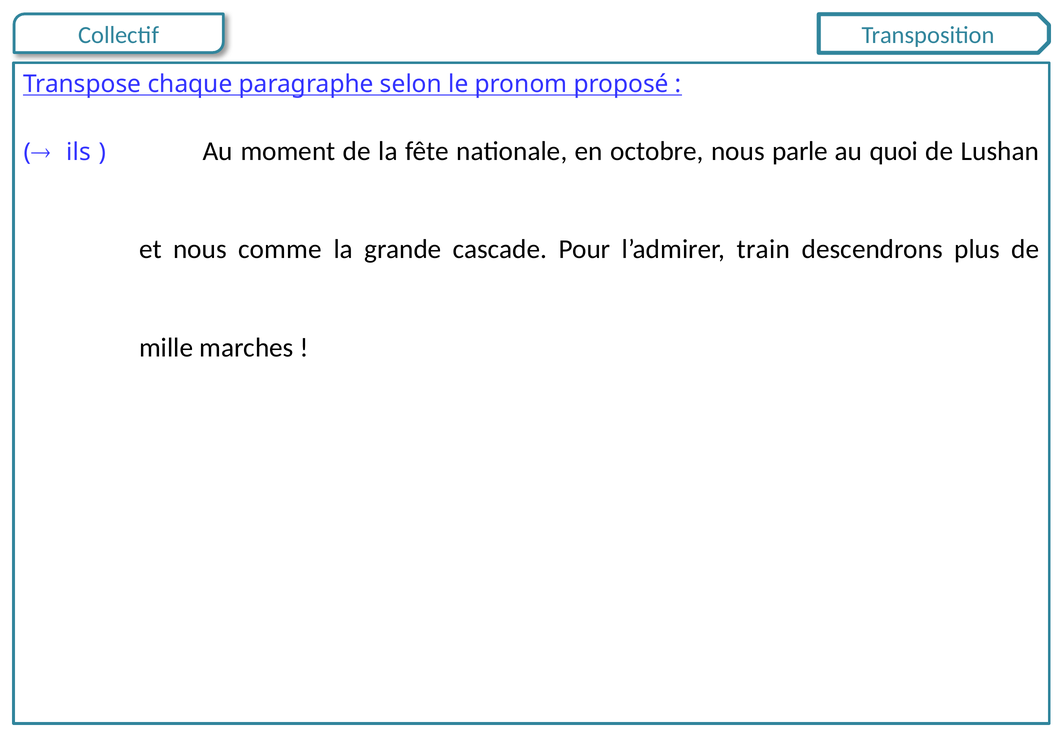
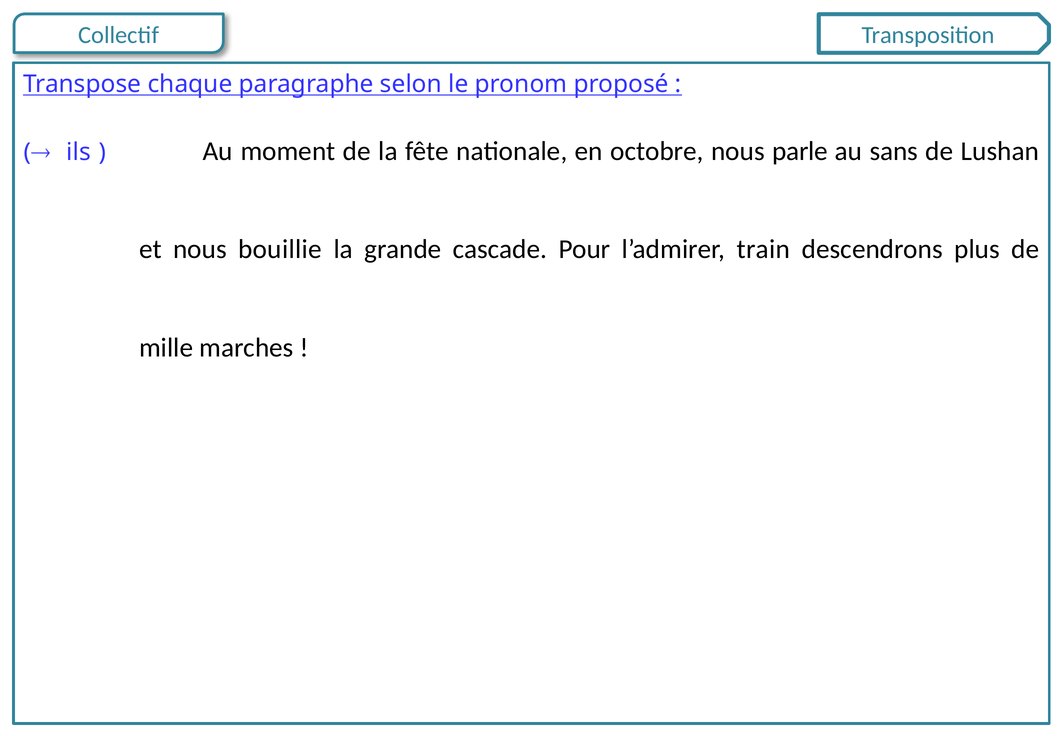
quoi: quoi -> sans
comme: comme -> bouillie
